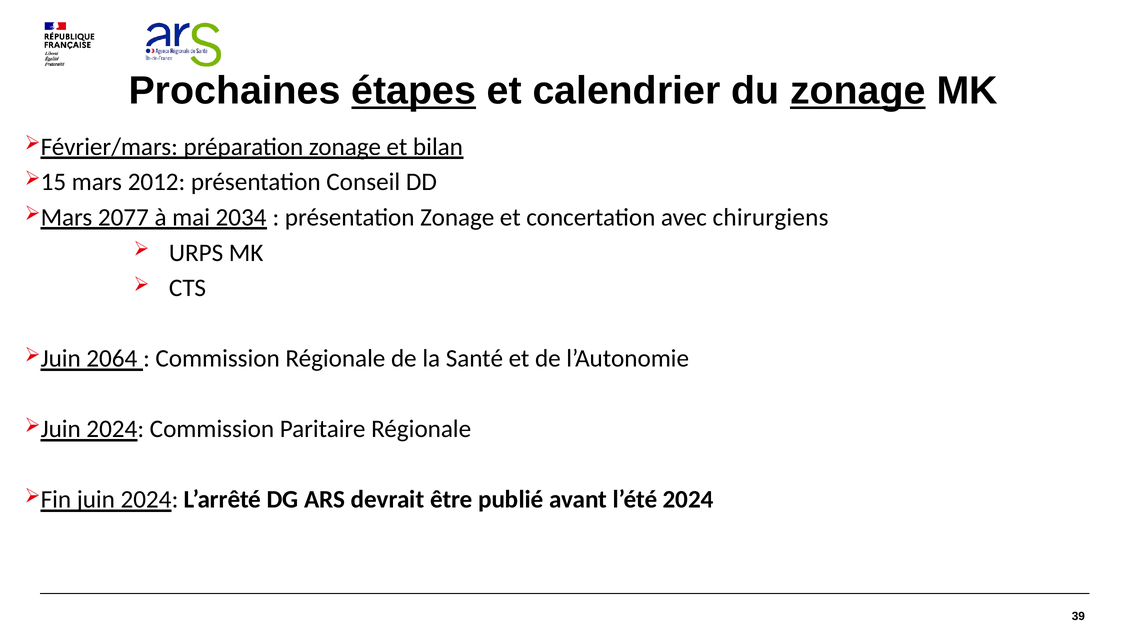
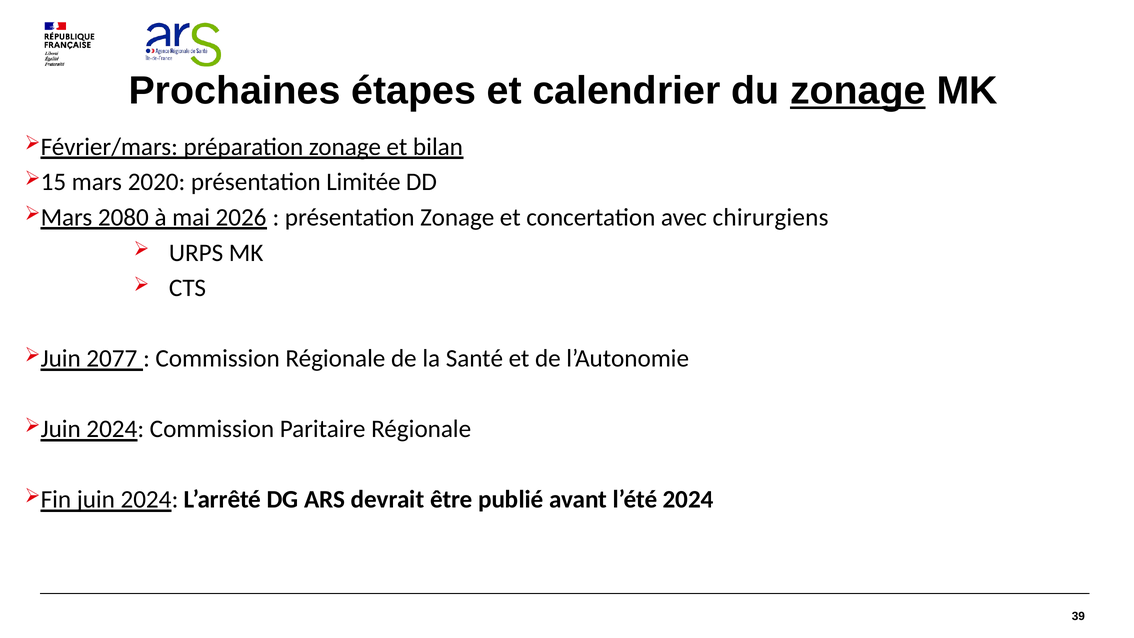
étapes underline: present -> none
2012: 2012 -> 2020
Conseil: Conseil -> Limitée
2077: 2077 -> 2080
2034: 2034 -> 2026
2064: 2064 -> 2077
